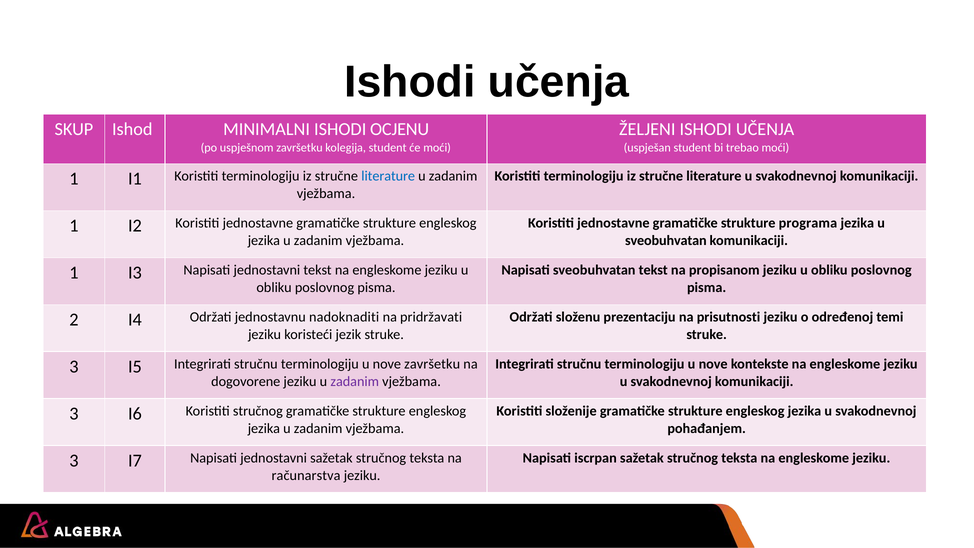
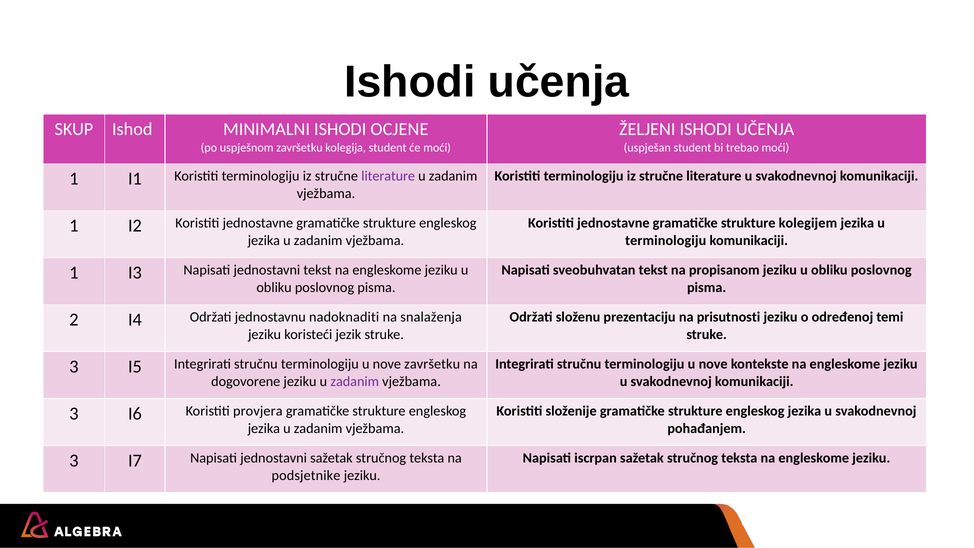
OCJENU: OCJENU -> OCJENE
literature at (388, 176) colour: blue -> purple
programa: programa -> kolegijem
sveobuhvatan at (666, 240): sveobuhvatan -> terminologiju
pridržavati: pridržavati -> snalaženja
Koristiti stručnog: stručnog -> provjera
računarstva: računarstva -> podsjetnike
